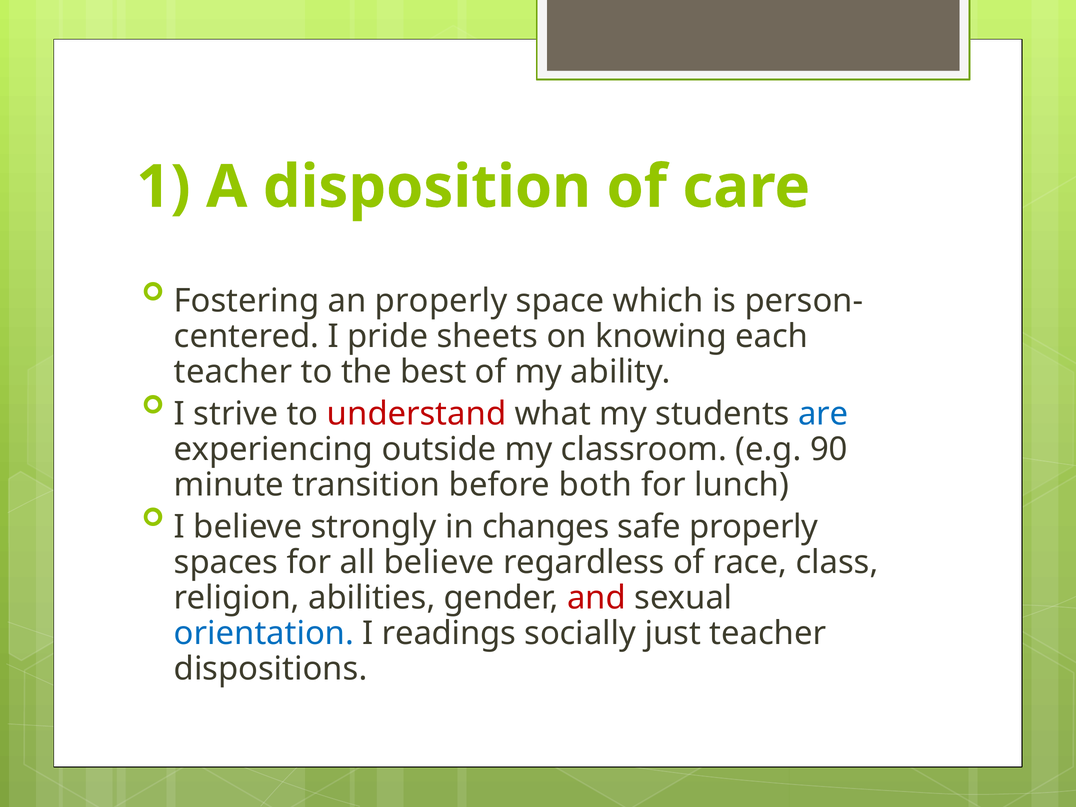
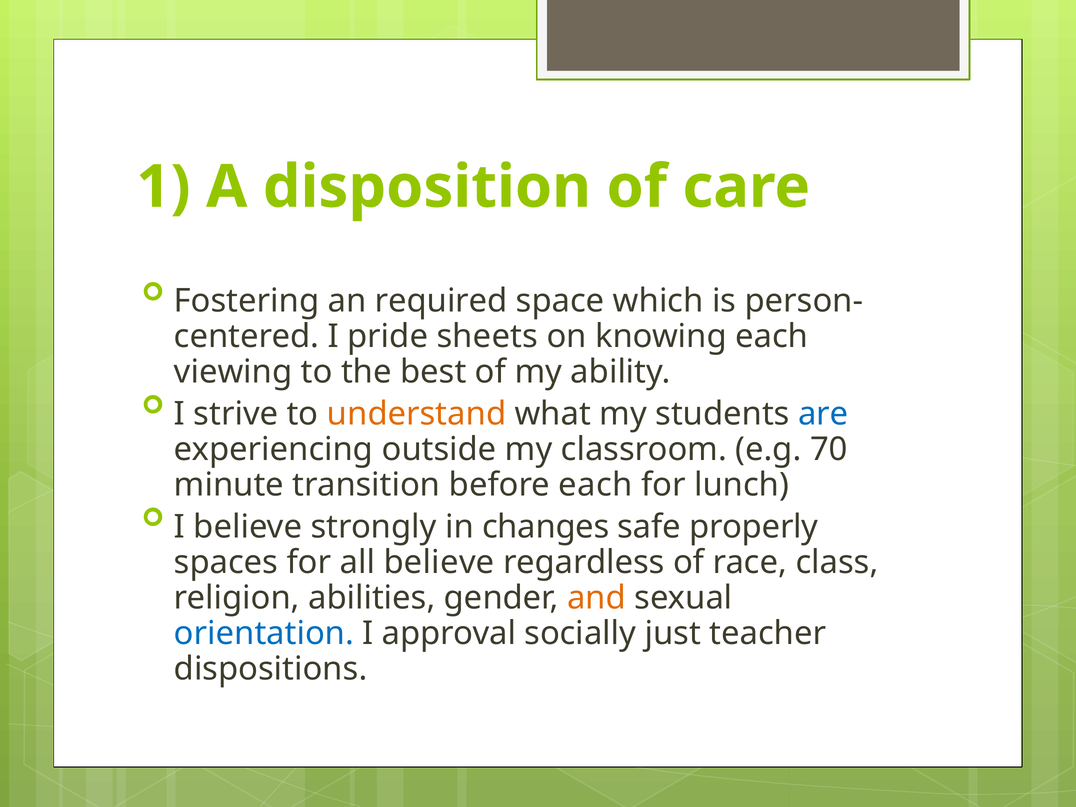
an properly: properly -> required
teacher at (233, 372): teacher -> viewing
understand colour: red -> orange
90: 90 -> 70
before both: both -> each
and colour: red -> orange
readings: readings -> approval
